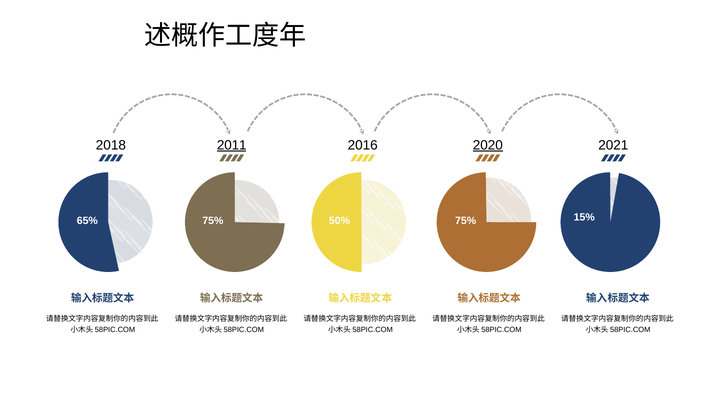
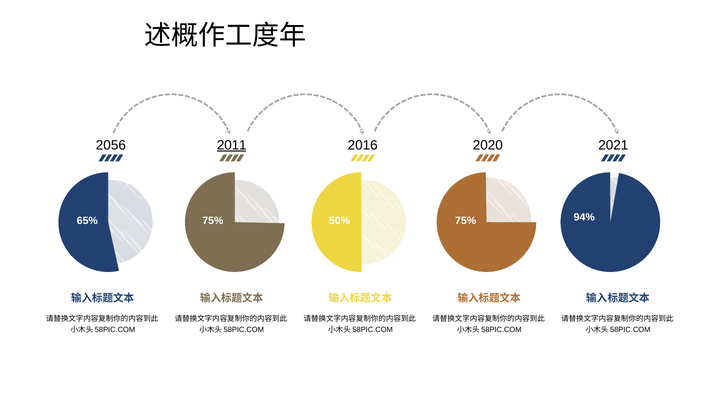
2018: 2018 -> 2056
2020 underline: present -> none
15%: 15% -> 94%
